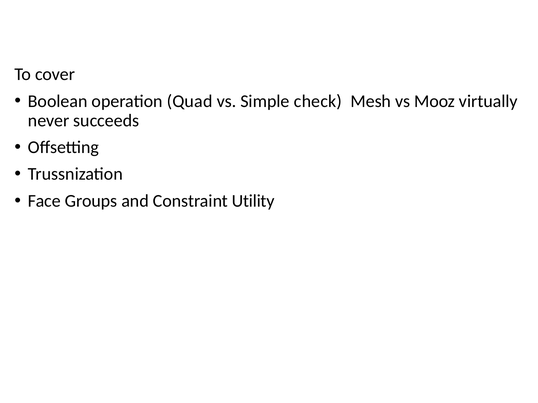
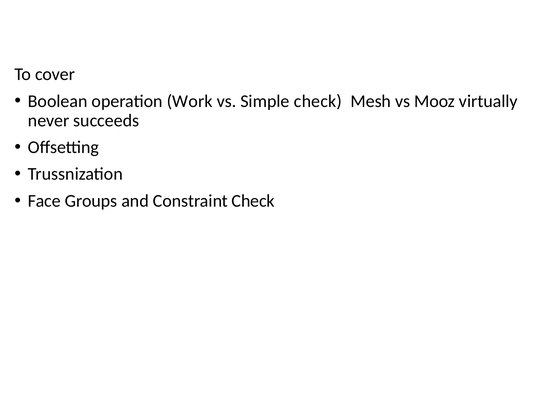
Quad: Quad -> Work
Constraint Utility: Utility -> Check
